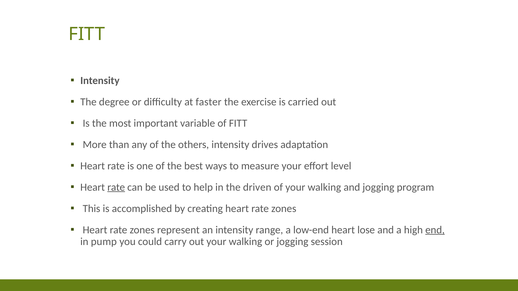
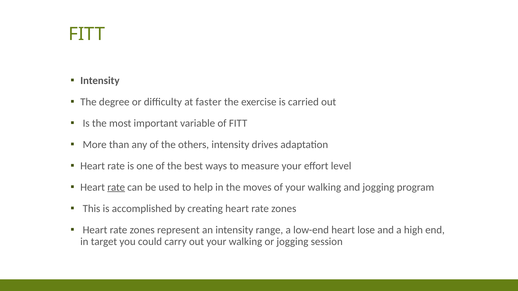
driven: driven -> moves
end underline: present -> none
pump: pump -> target
